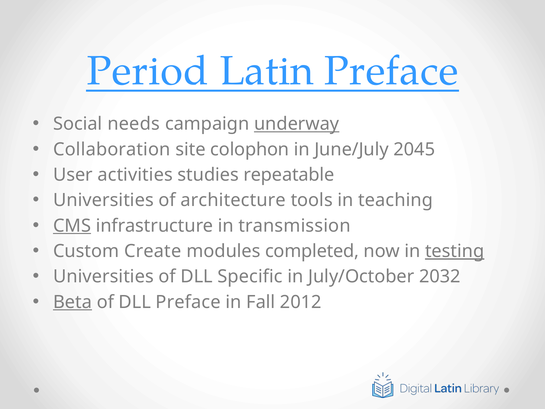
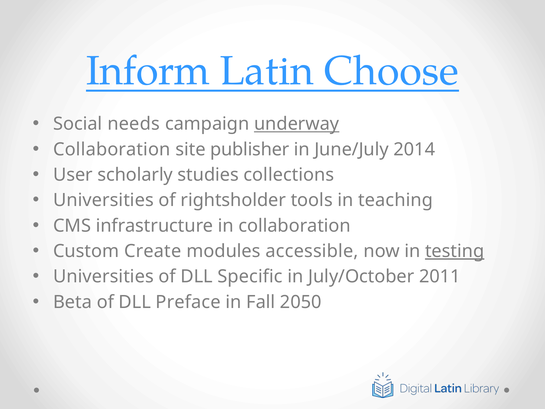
Period: Period -> Inform
Latin Preface: Preface -> Choose
colophon: colophon -> publisher
2045: 2045 -> 2014
activities: activities -> scholarly
repeatable: repeatable -> collections
architecture: architecture -> rightsholder
CMS underline: present -> none
in transmission: transmission -> collaboration
completed: completed -> accessible
2032: 2032 -> 2011
Beta underline: present -> none
2012: 2012 -> 2050
